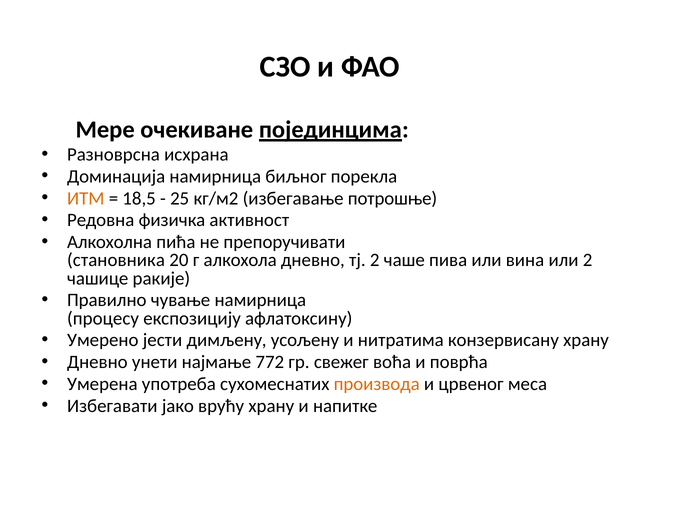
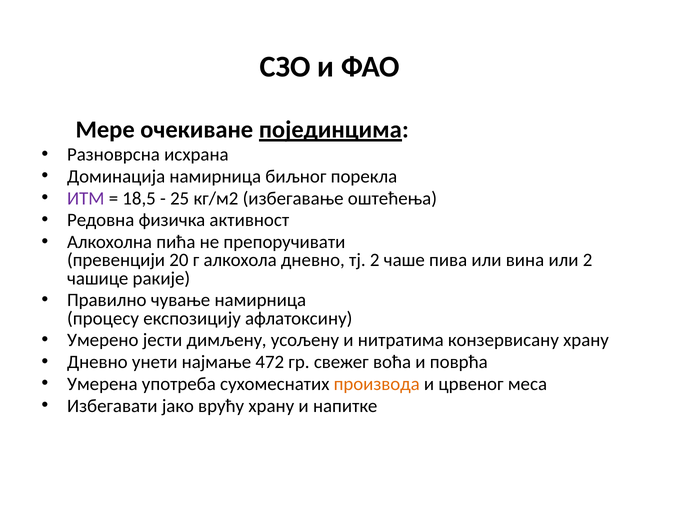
ИТМ colour: orange -> purple
потрошње: потрошње -> оштећења
становника: становника -> превенцији
772: 772 -> 472
